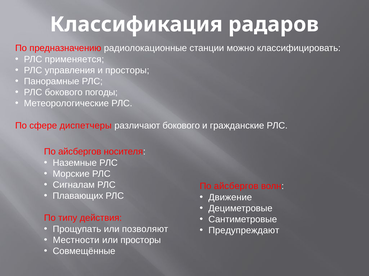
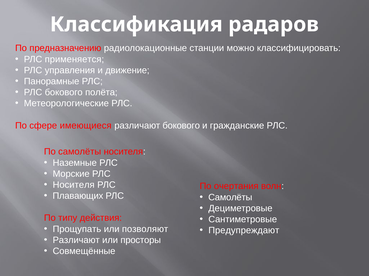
и просторы: просторы -> движение
погоды: погоды -> полёта
диспетчеры: диспетчеры -> имеющиеся
айсбергов at (80, 152): айсбергов -> самолёты
Сигналам at (74, 185): Сигналам -> Носителя
айсбергов at (236, 187): айсбергов -> очертания
Движение at (230, 198): Движение -> Самолёты
Местности at (76, 241): Местности -> Различают
